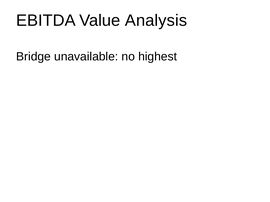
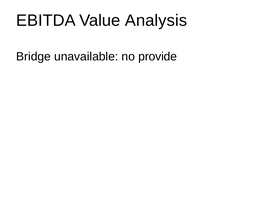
highest: highest -> provide
